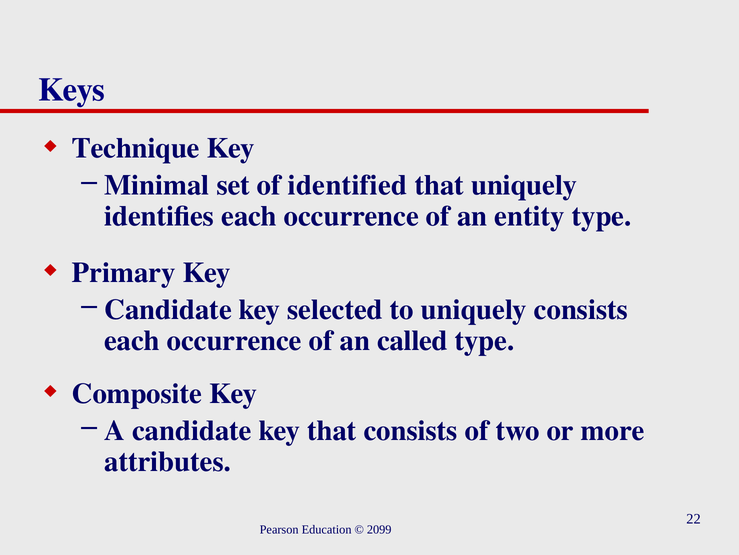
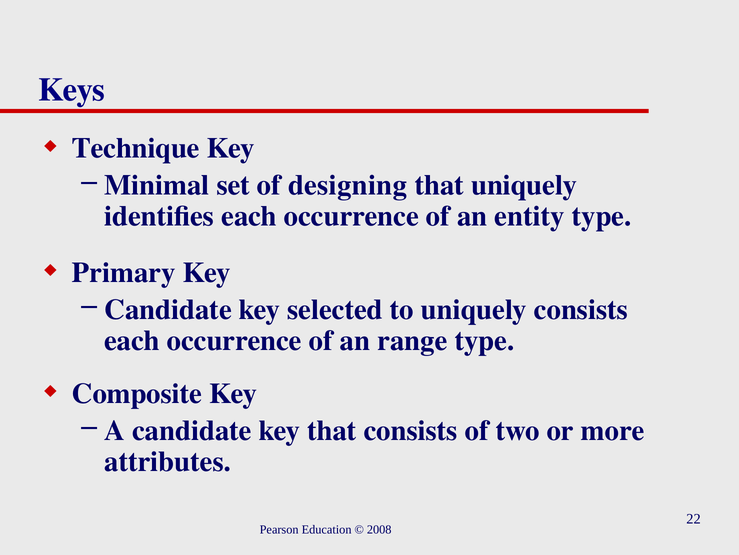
identified: identified -> designing
called: called -> range
2099: 2099 -> 2008
